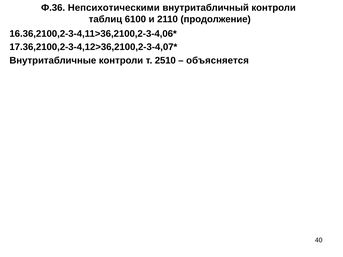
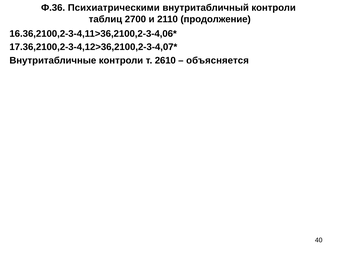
Непсихотическими: Непсихотическими -> Психиатрическими
6100: 6100 -> 2700
2510: 2510 -> 2610
